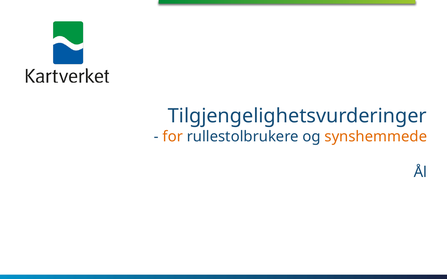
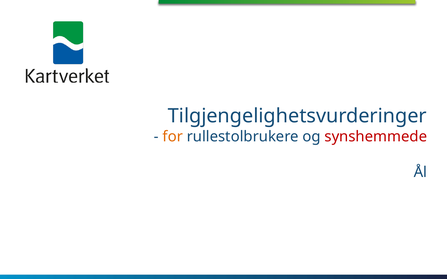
synshemmede colour: orange -> red
